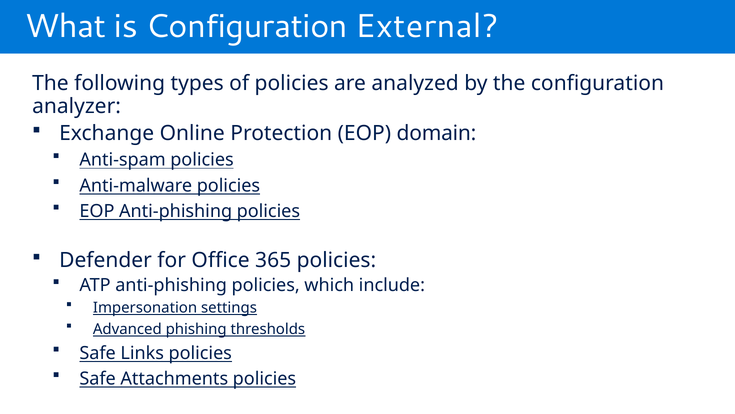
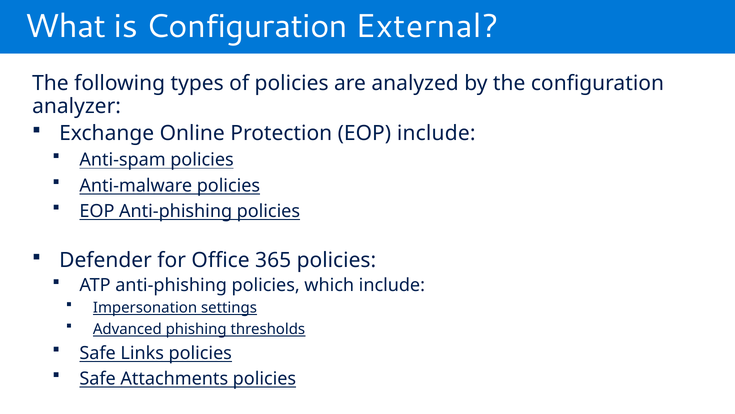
EOP domain: domain -> include
